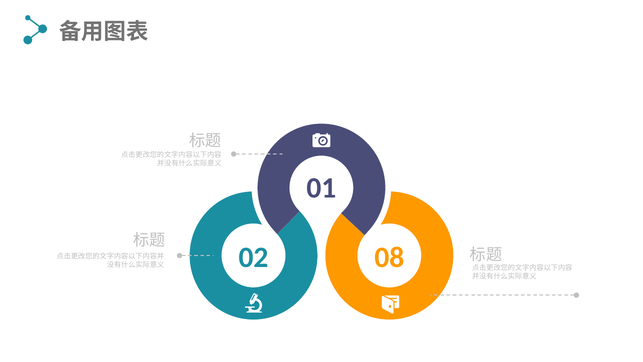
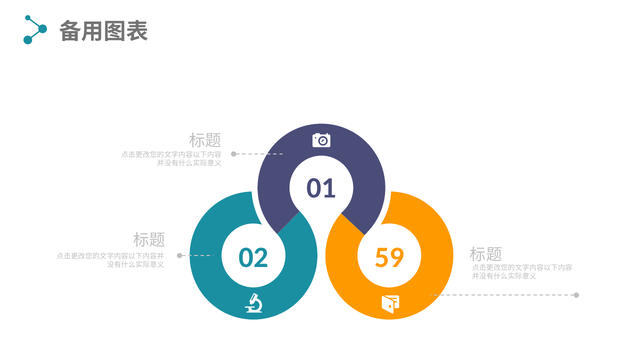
08: 08 -> 59
